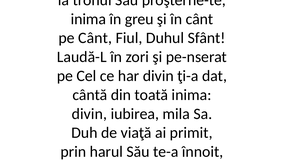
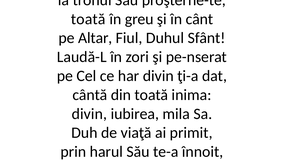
inima at (88, 19): inima -> toată
pe Cânt: Cânt -> Altar
